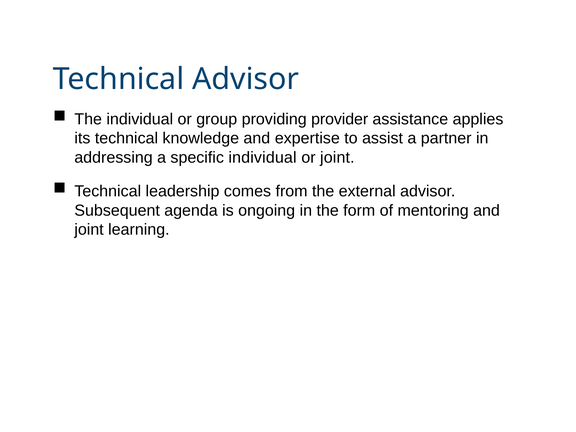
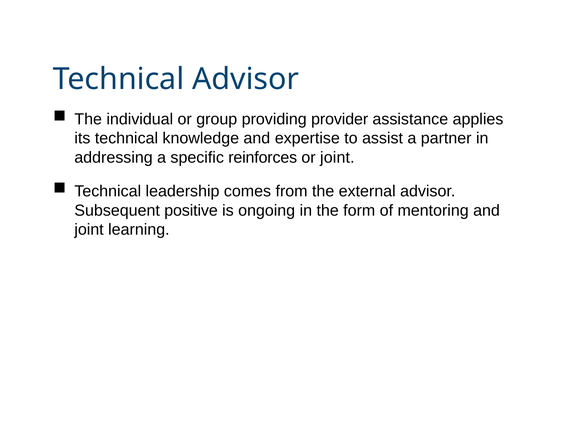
specific individual: individual -> reinforces
agenda: agenda -> positive
